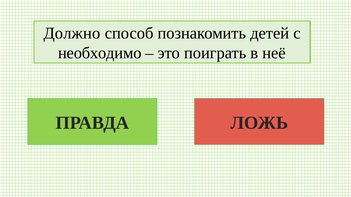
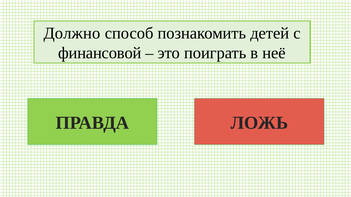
необходимо: необходимо -> финансовой
